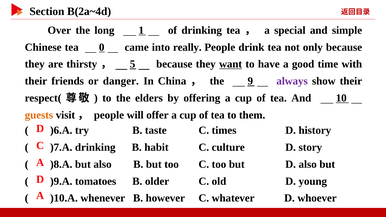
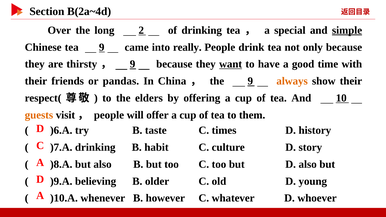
1: 1 -> 2
simple underline: none -> present
tea 0: 0 -> 9
5 at (133, 64): 5 -> 9
danger: danger -> pandas
always colour: purple -> orange
tomatoes: tomatoes -> believing
